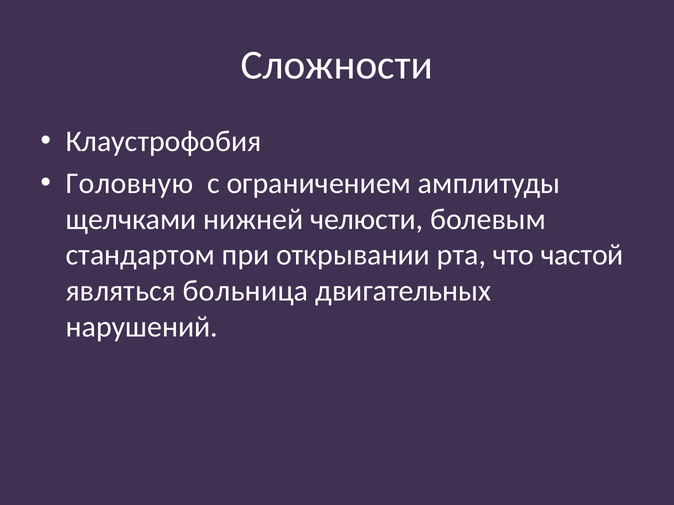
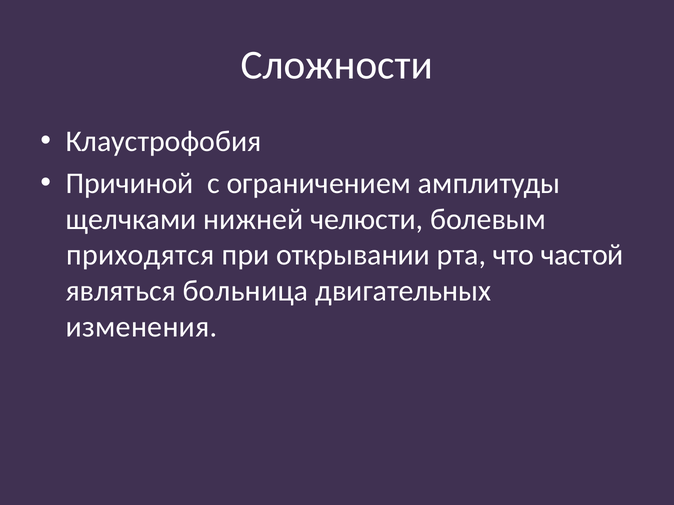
Головную: Головную -> Причиной
стандартом: стандартом -> приходятся
нарушений: нарушений -> изменения
